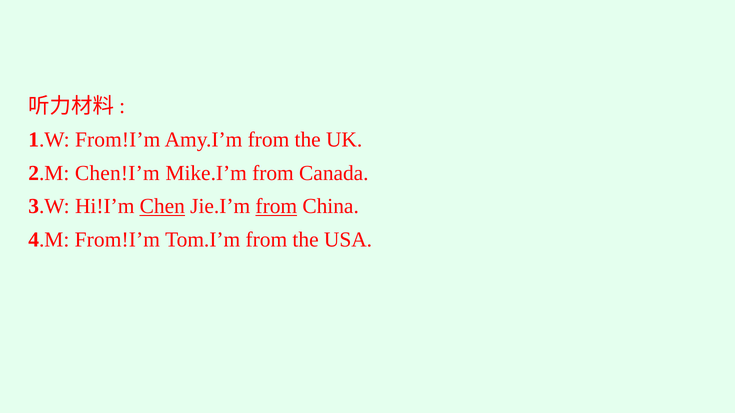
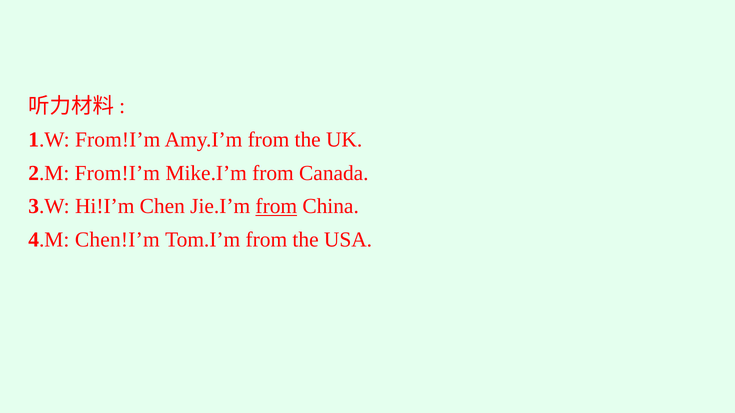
2.M Chen!I’m: Chen!I’m -> From!I’m
Chen underline: present -> none
4.M From!I’m: From!I’m -> Chen!I’m
